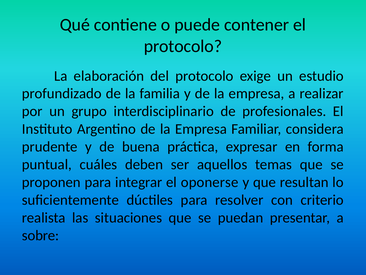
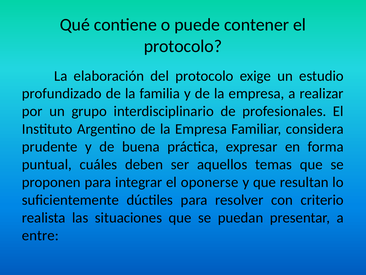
sobre: sobre -> entre
